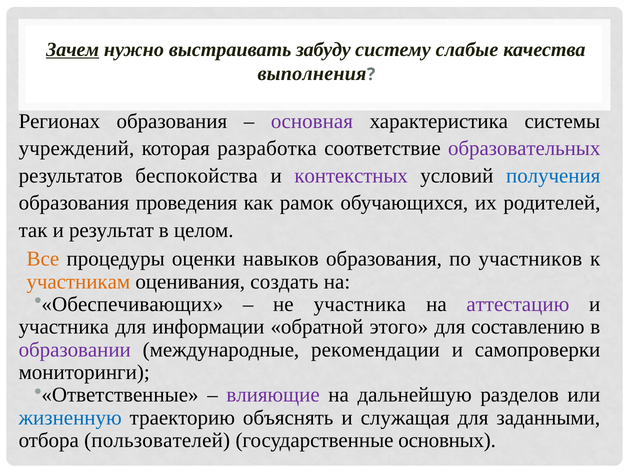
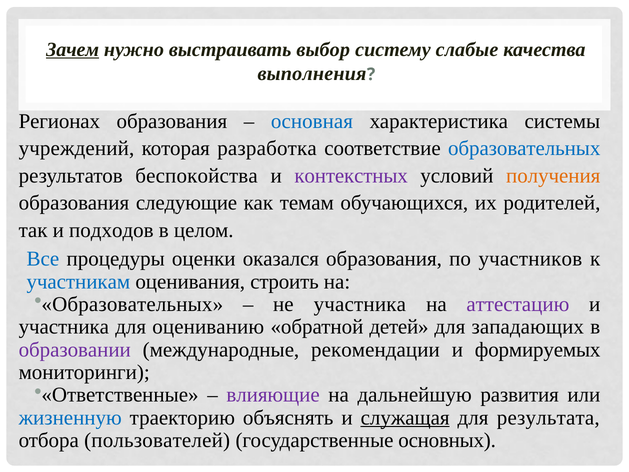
забуду: забуду -> выбор
основная colour: purple -> blue
образовательных at (524, 148) colour: purple -> blue
получения colour: blue -> orange
проведения: проведения -> следующие
рамок: рамок -> темам
результат: результат -> подходов
Все colour: orange -> blue
навыков: навыков -> оказался
участникам colour: orange -> blue
создать: создать -> строить
Обеспечивающих at (132, 304): Обеспечивающих -> Образовательных
информации: информации -> оцениванию
этого: этого -> детей
составлению: составлению -> западающих
самопроверки: самопроверки -> формируемых
разделов: разделов -> развития
служащая underline: none -> present
заданными: заданными -> результата
